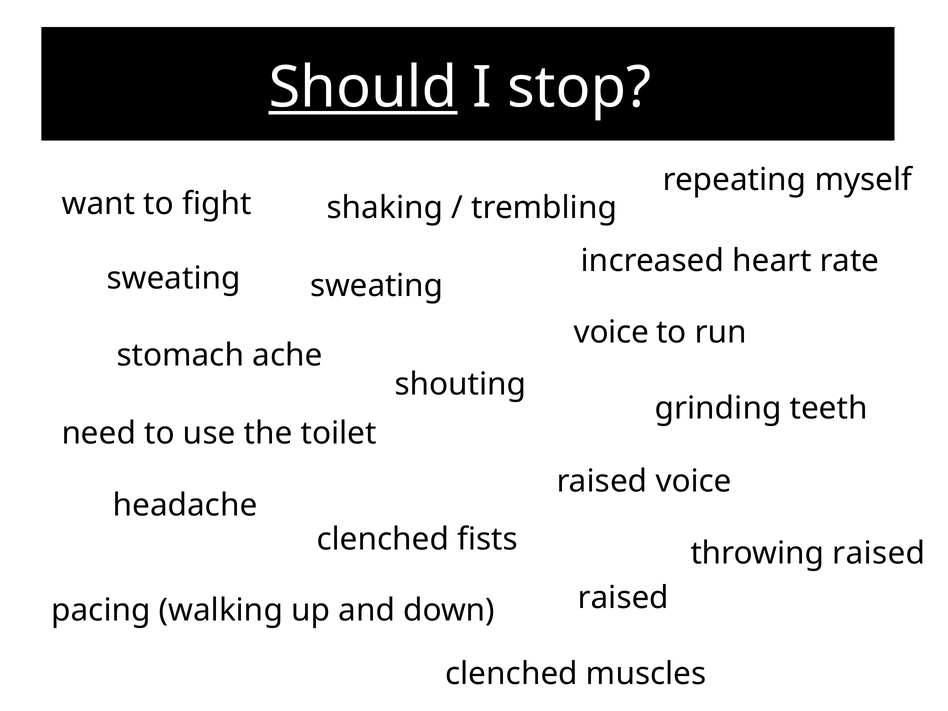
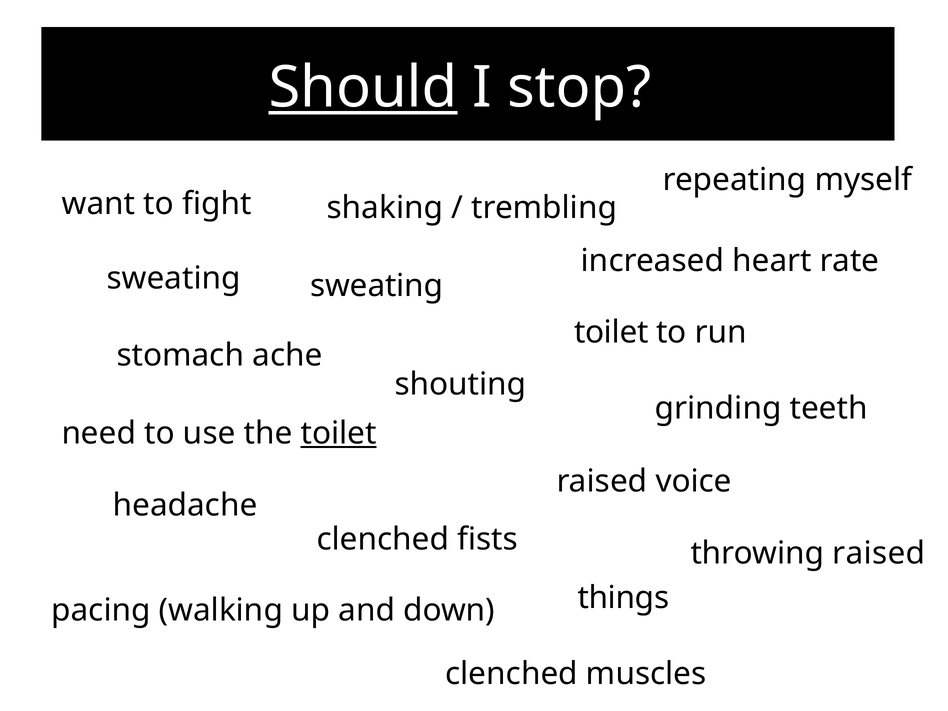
voice at (611, 332): voice -> toilet
toilet at (339, 434) underline: none -> present
raised at (623, 598): raised -> things
